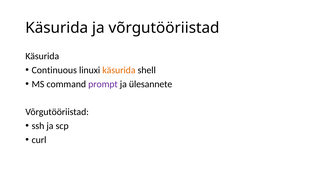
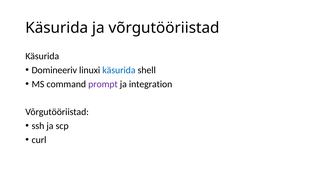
Continuous: Continuous -> Domineeriv
käsurida at (119, 70) colour: orange -> blue
ülesannete: ülesannete -> integration
